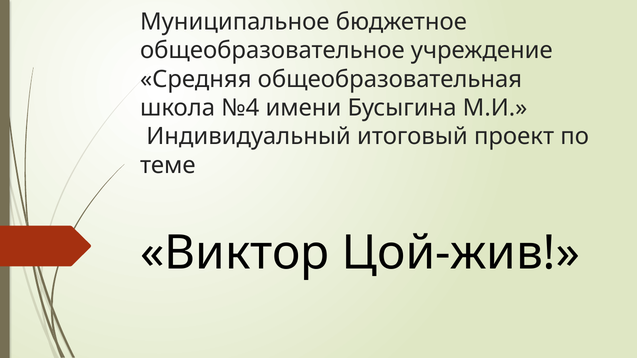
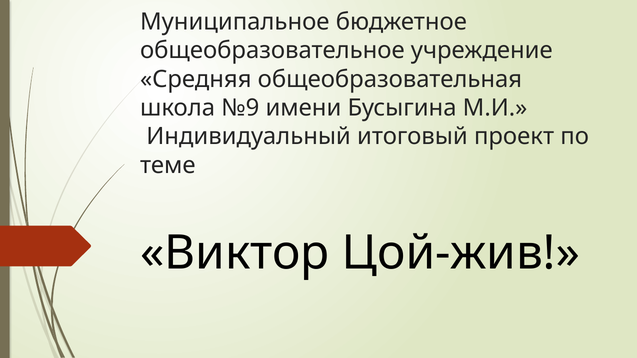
№4: №4 -> №9
